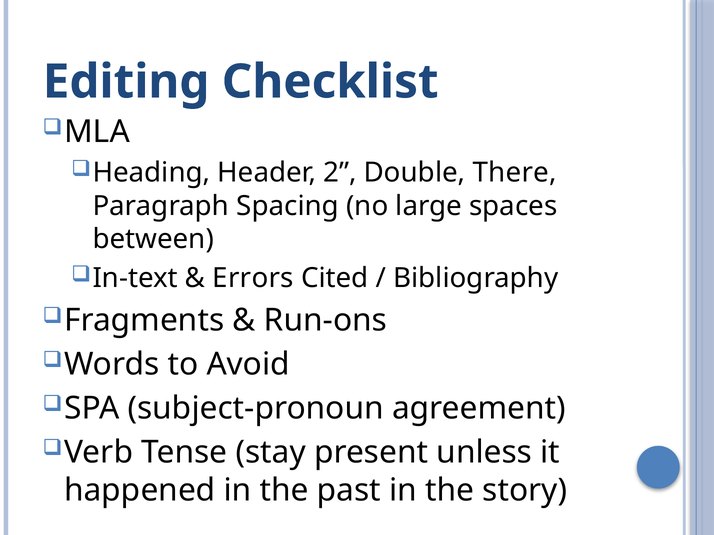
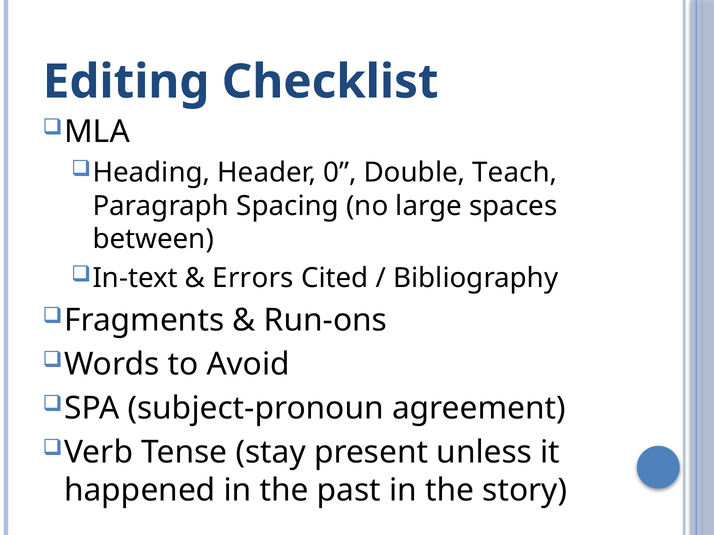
2: 2 -> 0
There: There -> Teach
